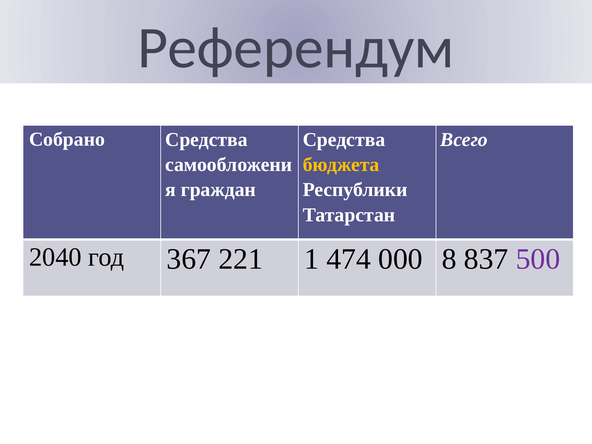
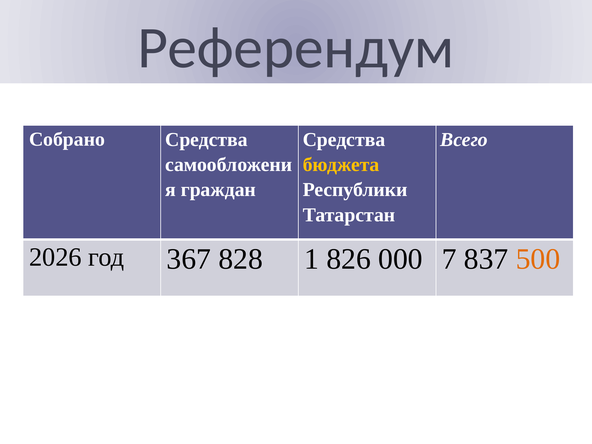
2040: 2040 -> 2026
221: 221 -> 828
474: 474 -> 826
8: 8 -> 7
500 colour: purple -> orange
